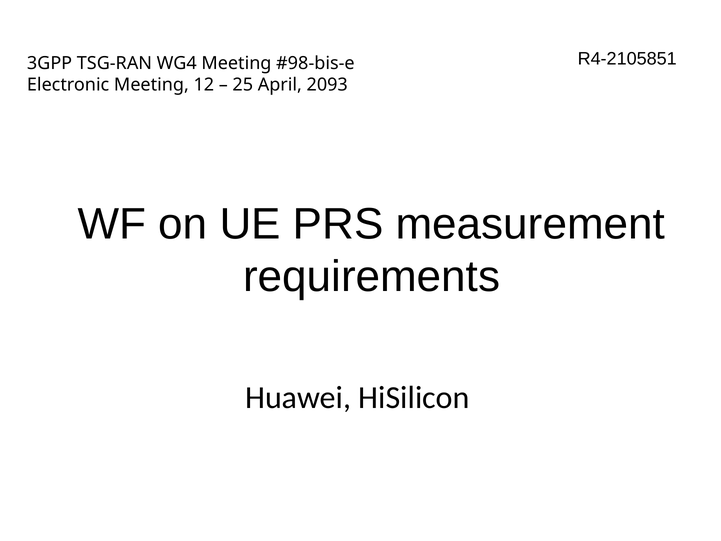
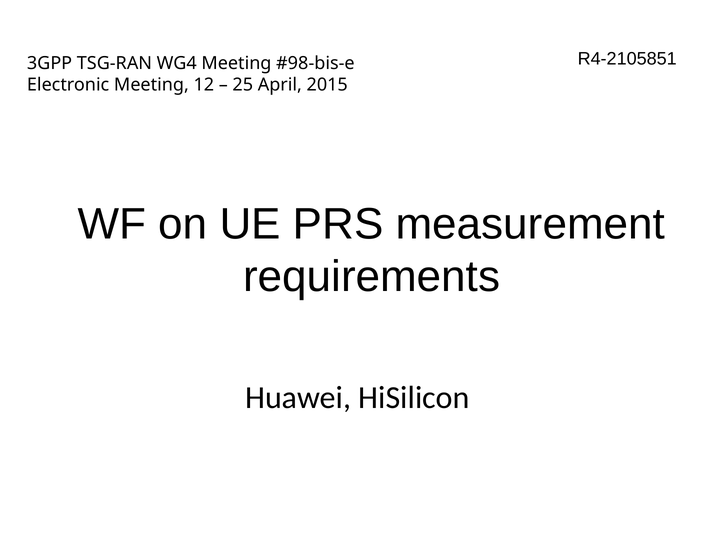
2093: 2093 -> 2015
